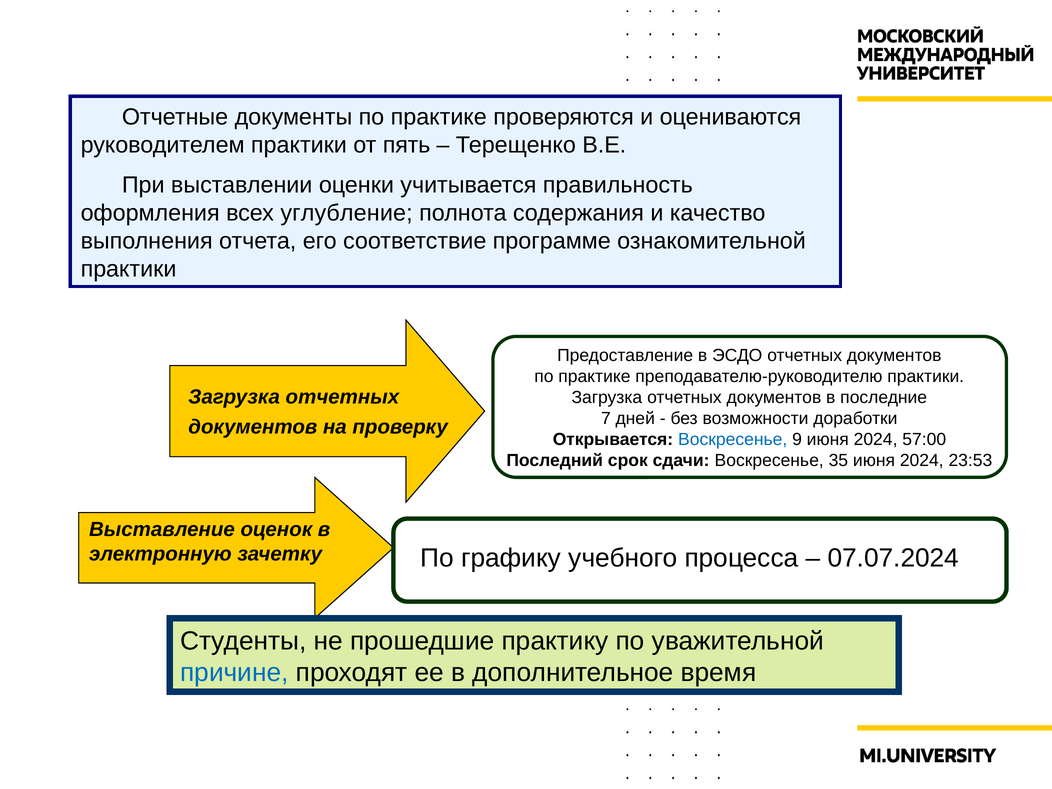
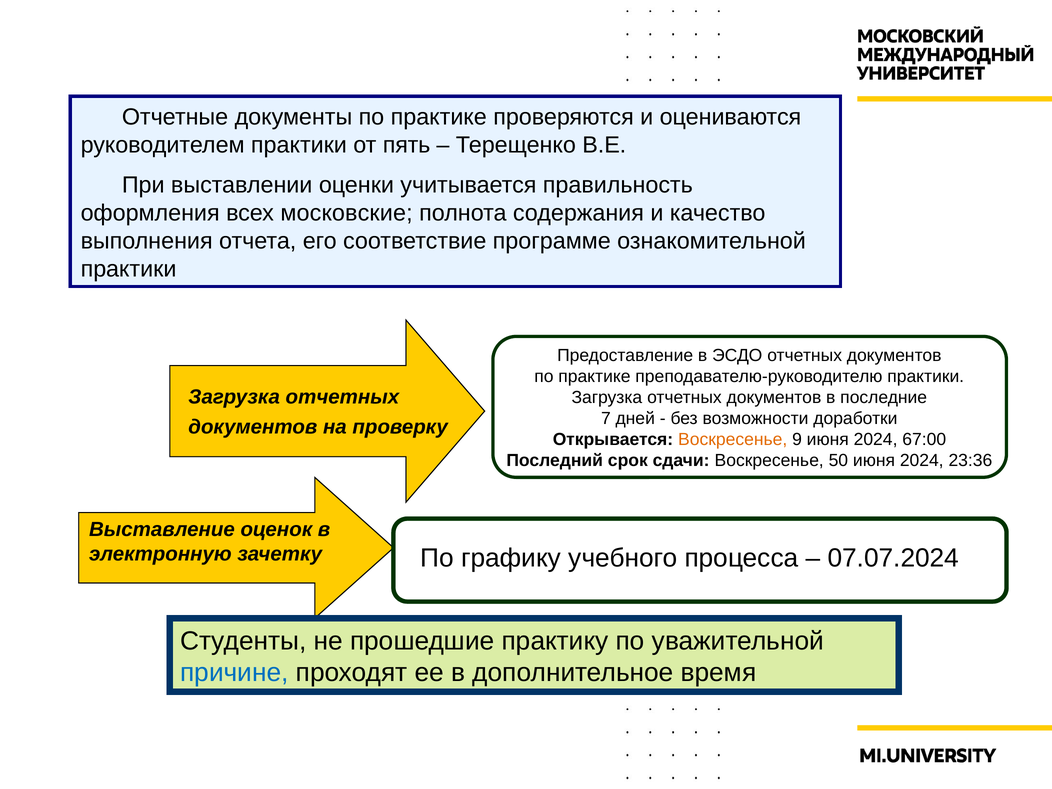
углубление: углубление -> московские
Воскресенье at (733, 440) colour: blue -> orange
57:00: 57:00 -> 67:00
35: 35 -> 50
23:53: 23:53 -> 23:36
